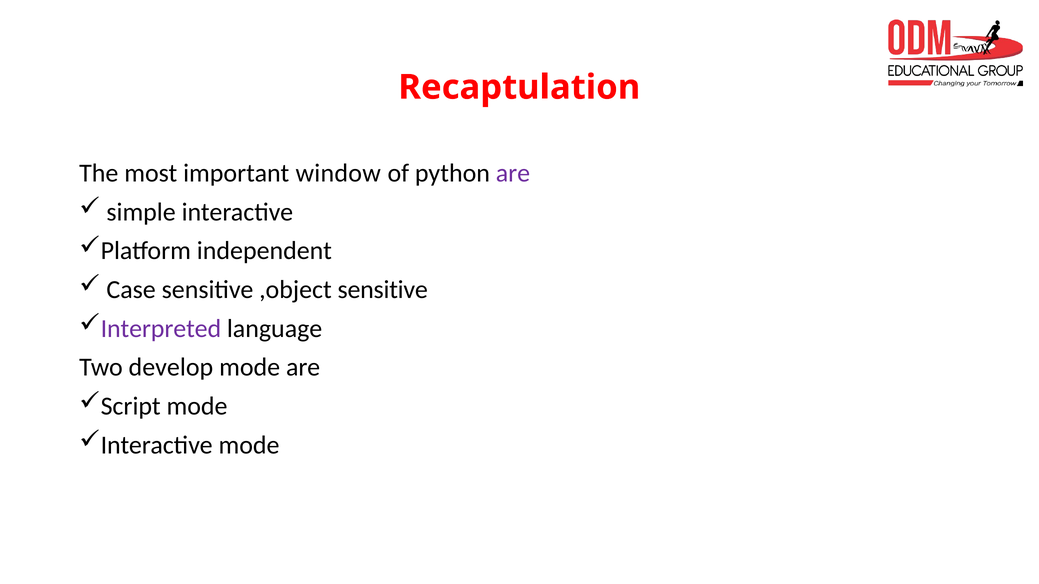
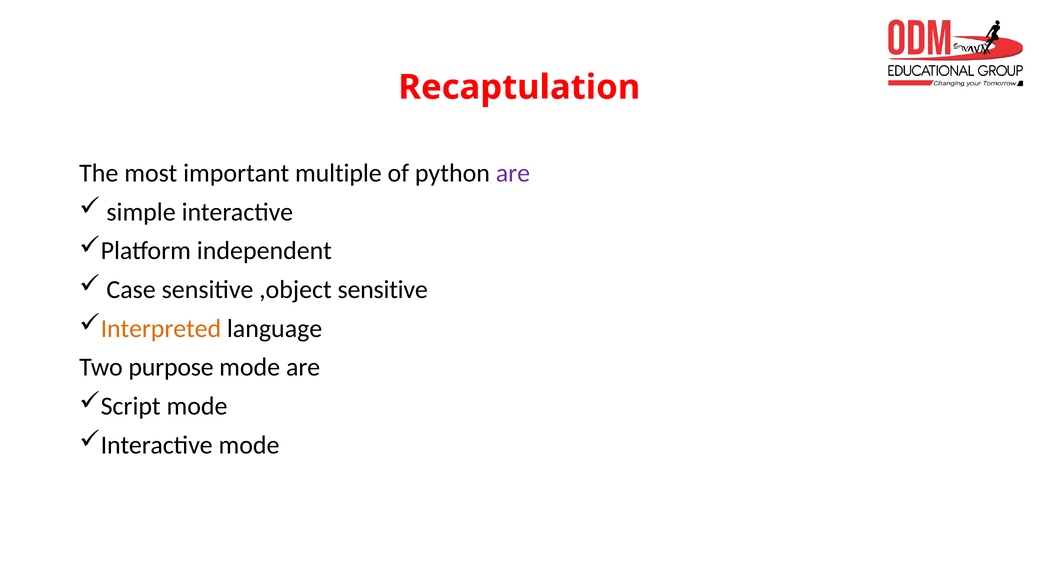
window: window -> multiple
Interpreted colour: purple -> orange
develop: develop -> purpose
